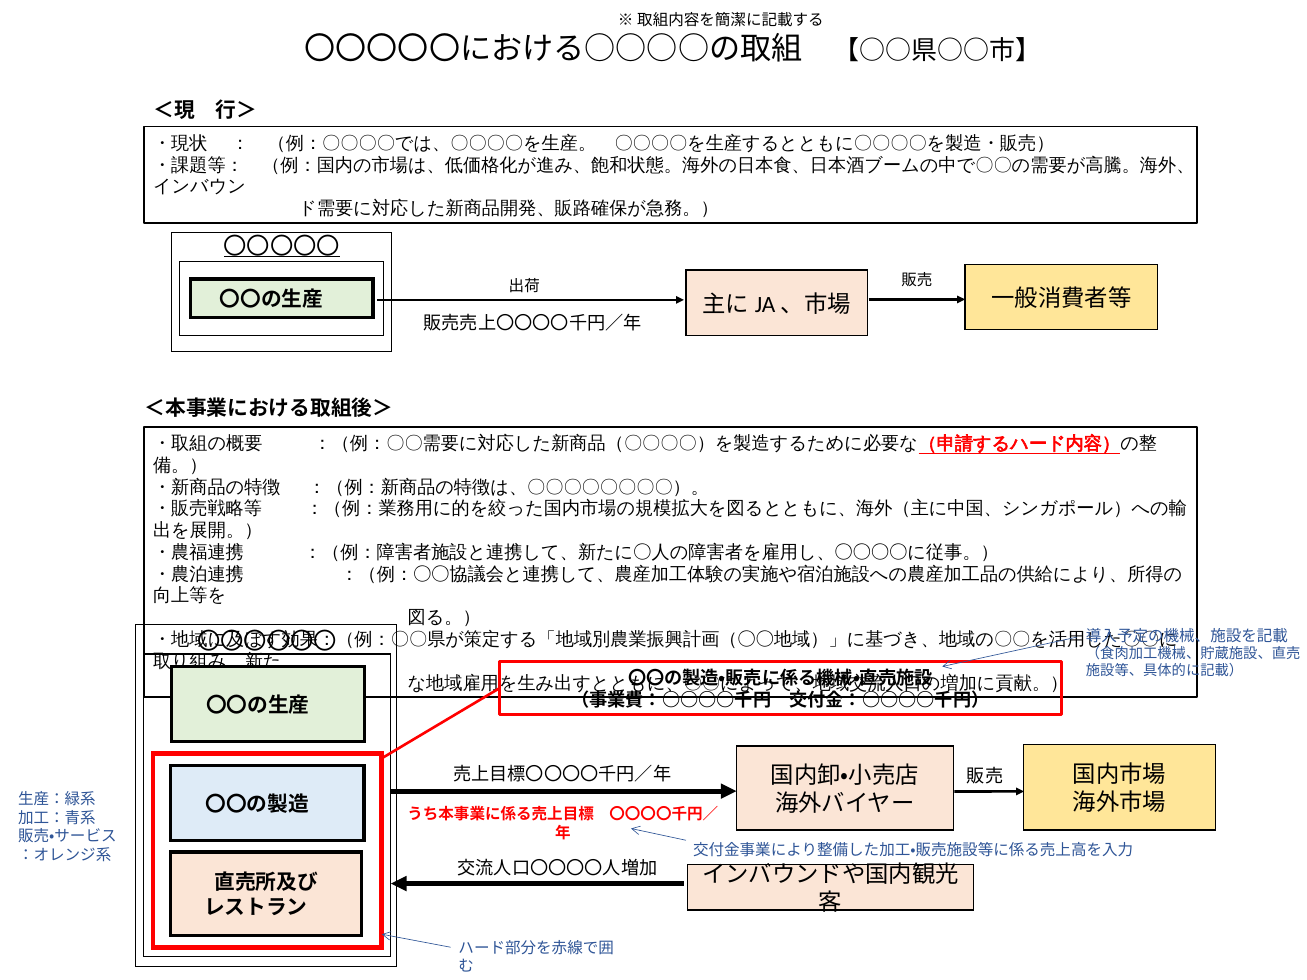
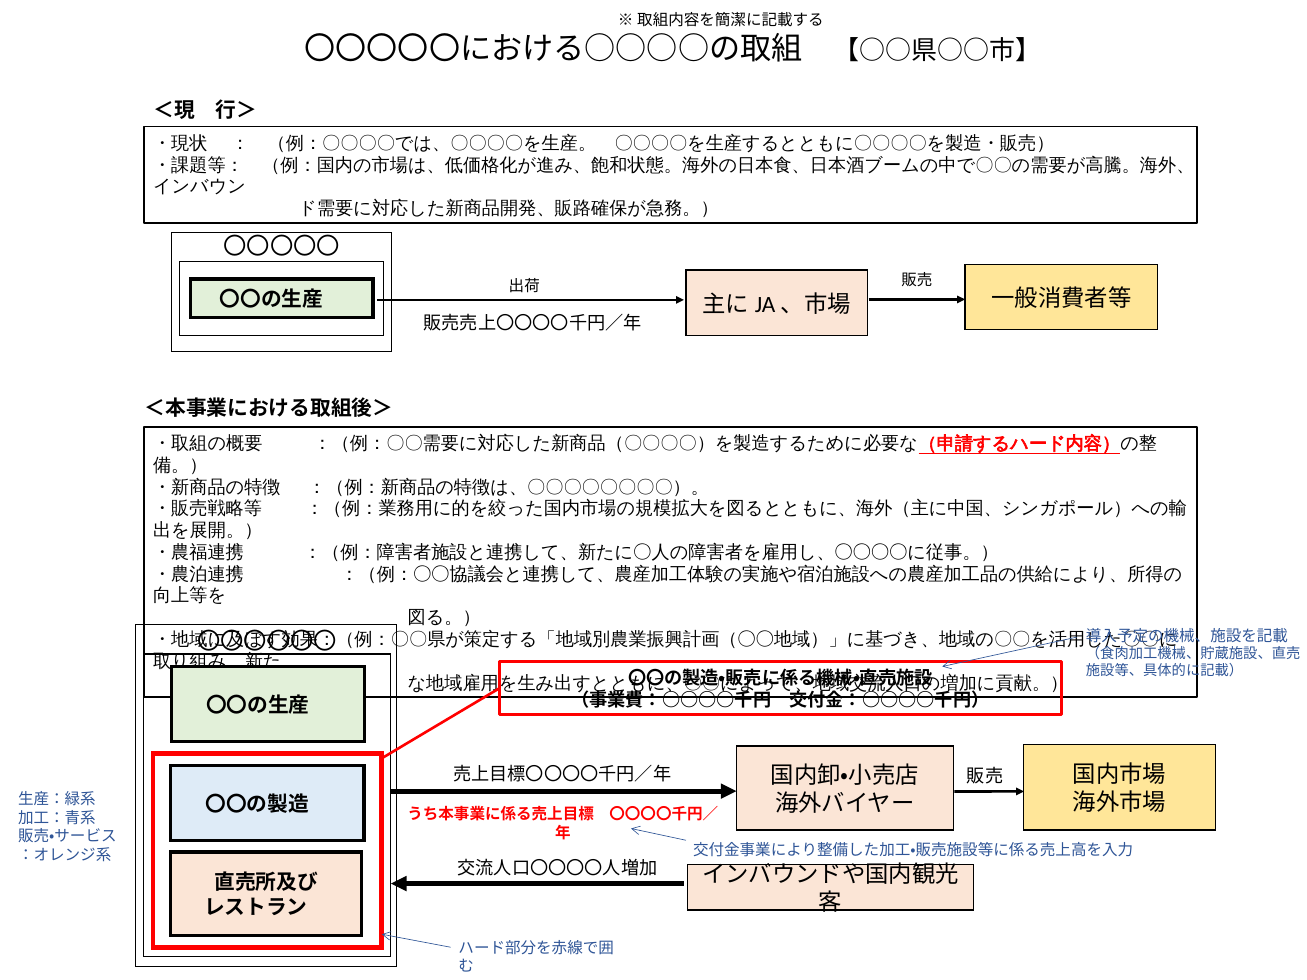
〇〇〇〇〇 underline: present -> none
